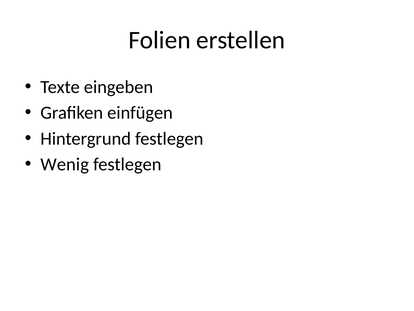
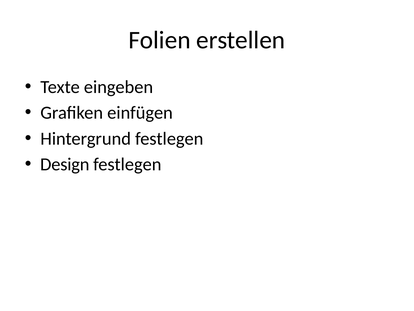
Wenig: Wenig -> Design
